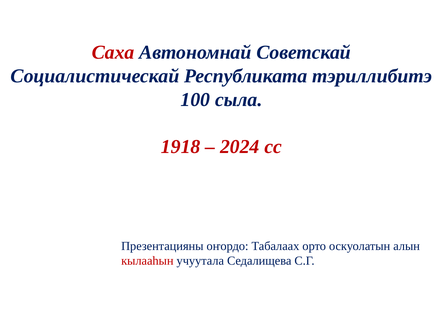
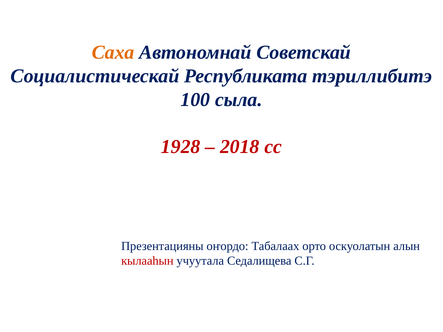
Саха colour: red -> orange
1918: 1918 -> 1928
2024: 2024 -> 2018
